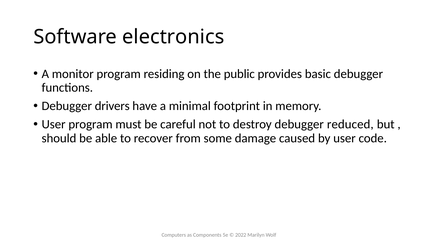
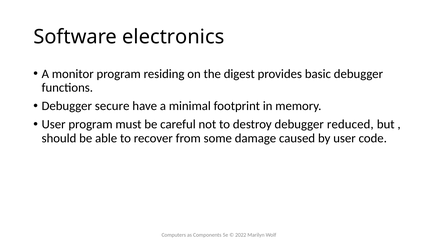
public: public -> digest
drivers: drivers -> secure
